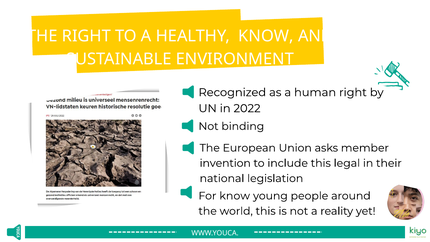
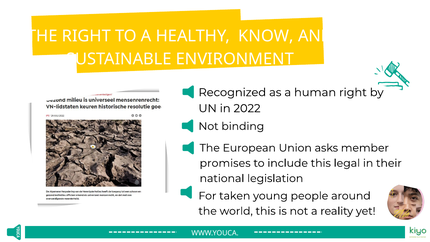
invention: invention -> promises
For know: know -> taken
